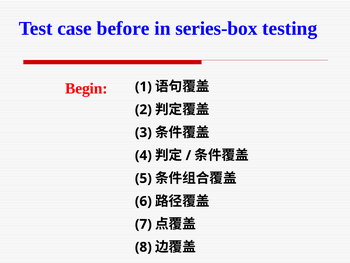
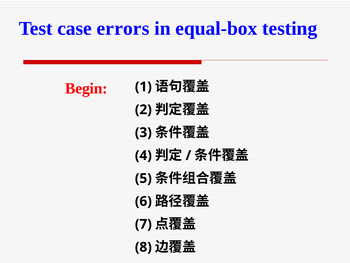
before: before -> errors
series-box: series-box -> equal-box
